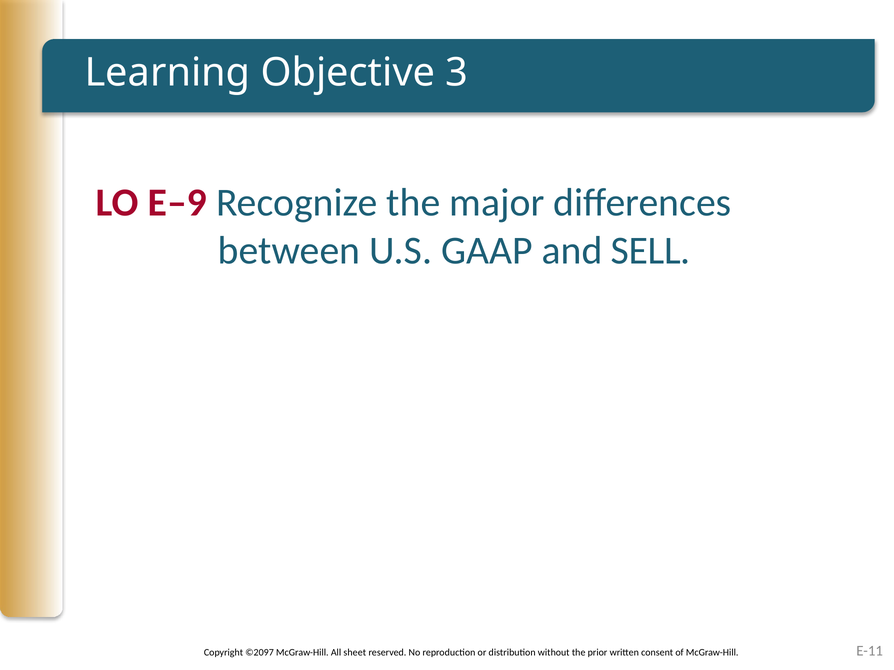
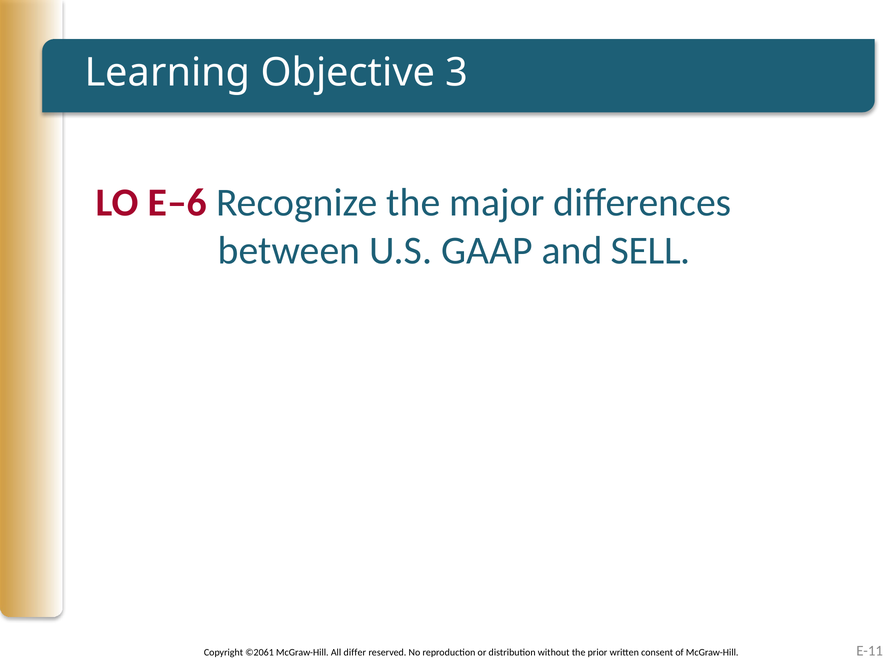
E–9: E–9 -> E–6
©2097: ©2097 -> ©2061
sheet: sheet -> differ
